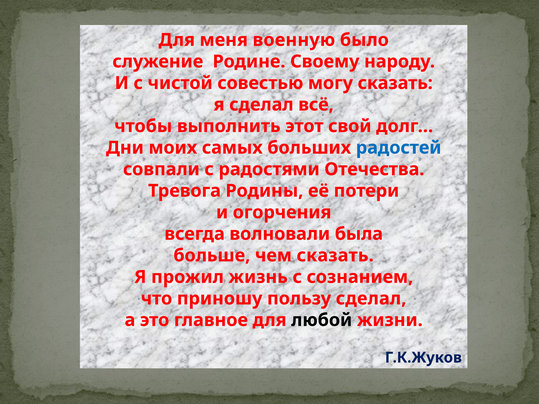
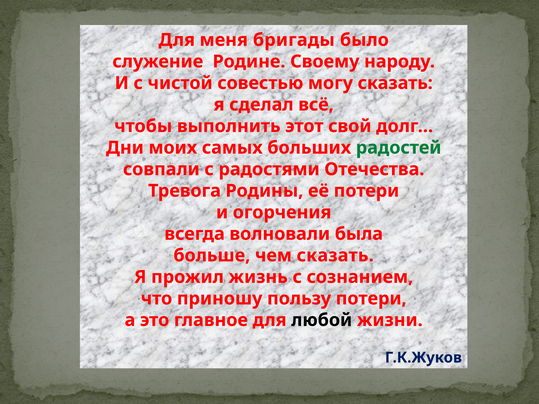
военную: военную -> бригады
радостей colour: blue -> green
пользу сделал: сделал -> потери
